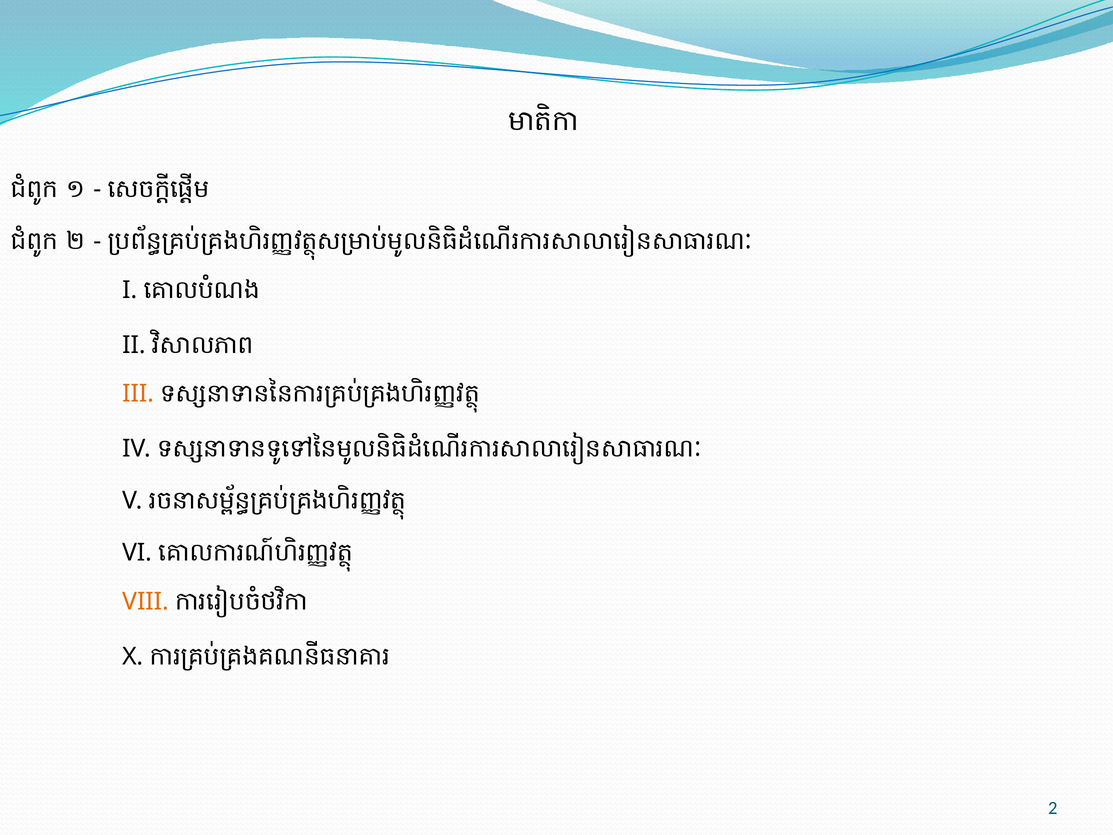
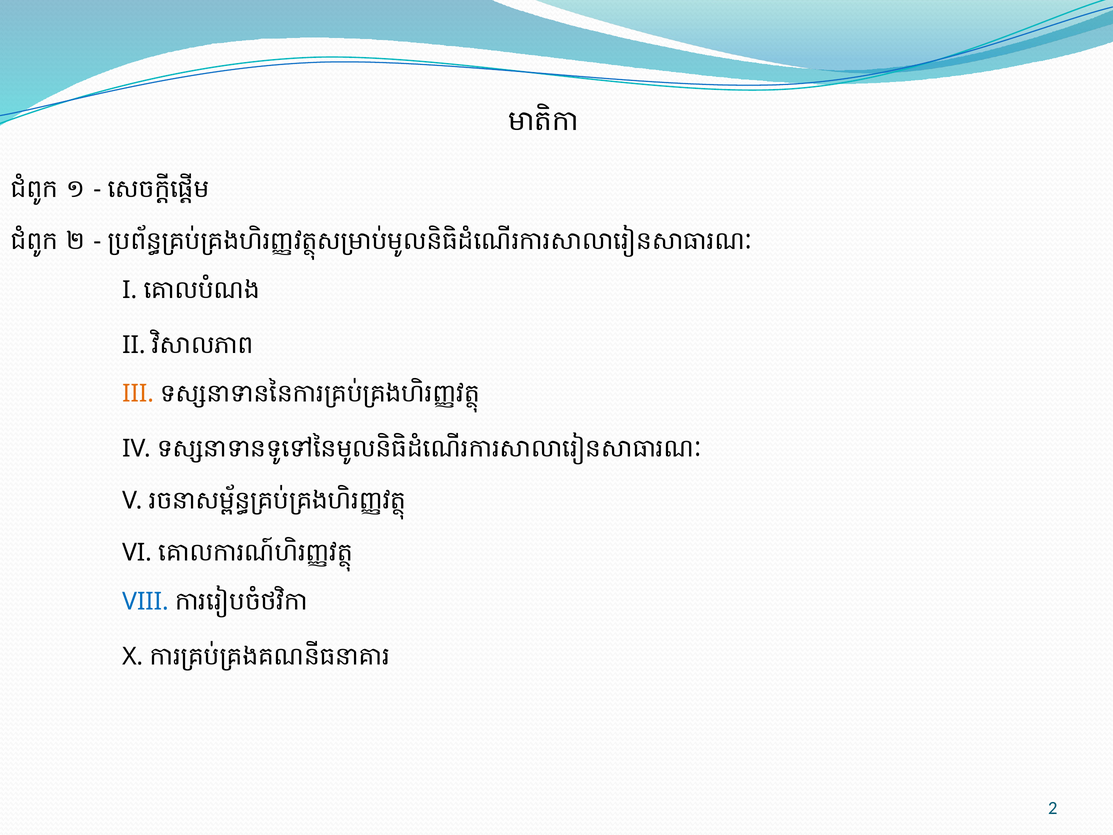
VIII colour: orange -> blue
